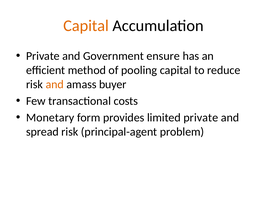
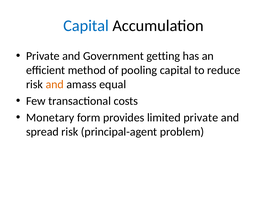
Capital at (86, 26) colour: orange -> blue
ensure: ensure -> getting
buyer: buyer -> equal
